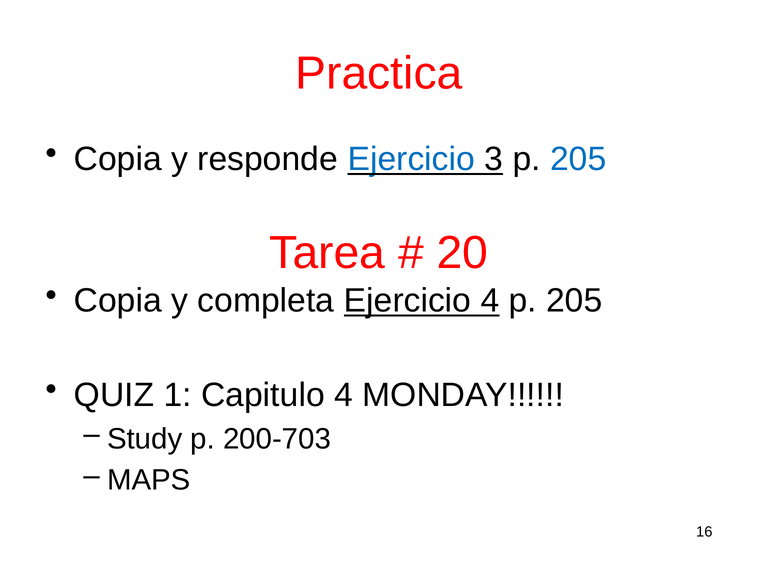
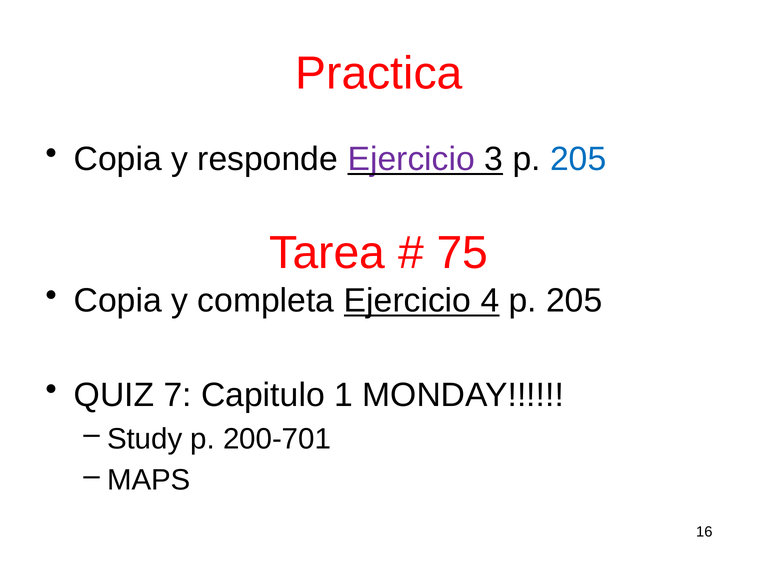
Ejercicio at (411, 159) colour: blue -> purple
20: 20 -> 75
1: 1 -> 7
Capitulo 4: 4 -> 1
200-703: 200-703 -> 200-701
